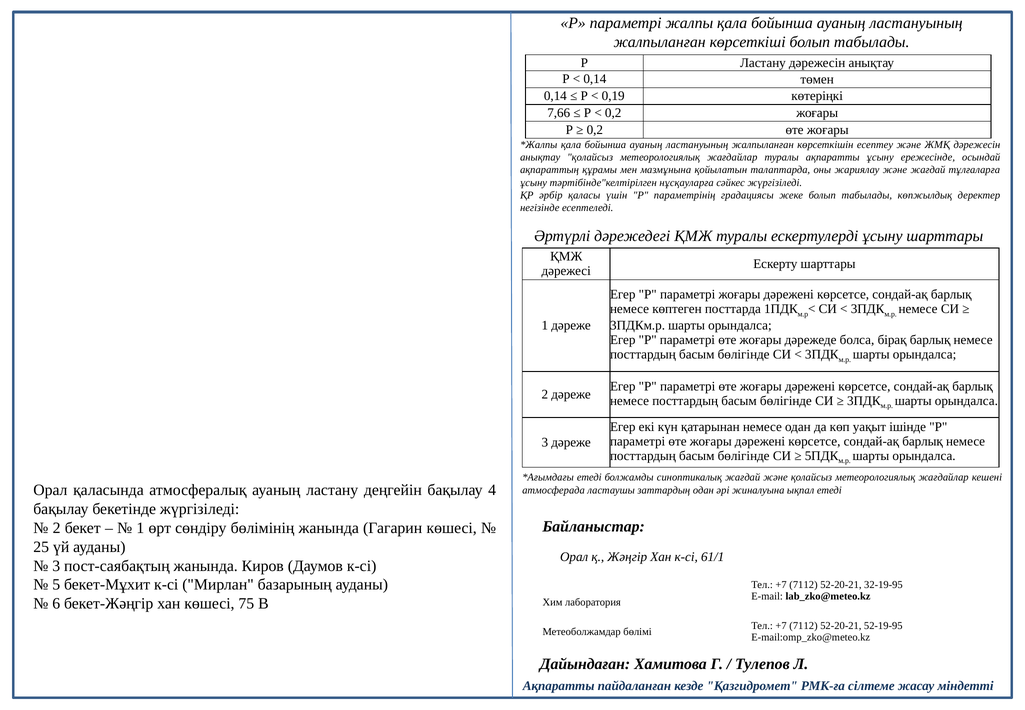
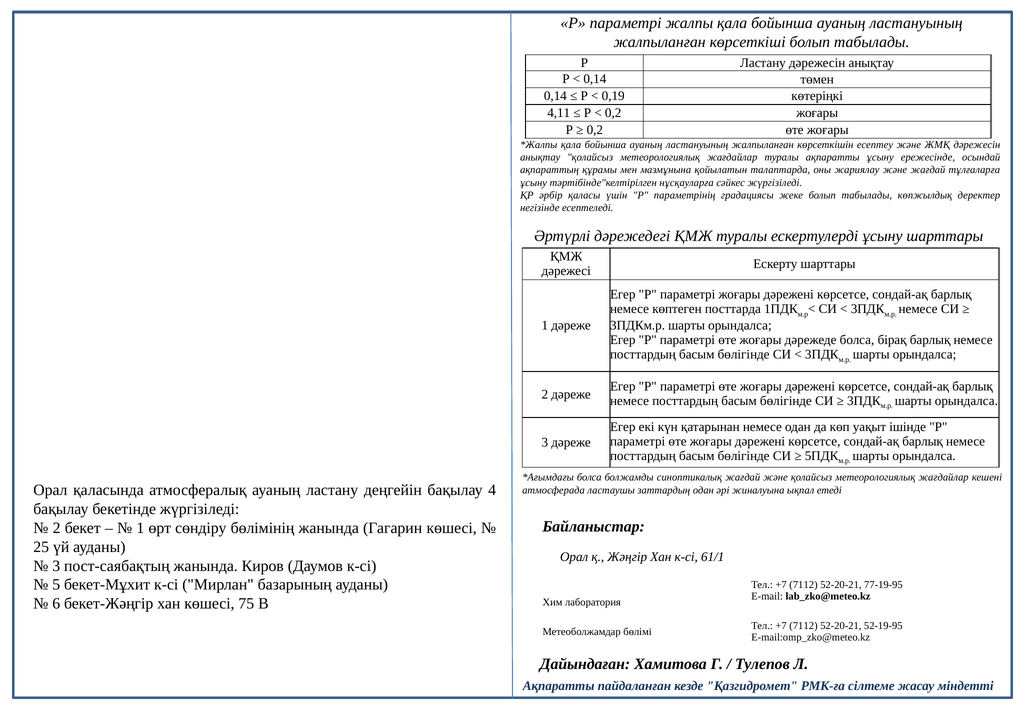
7,66: 7,66 -> 4,11
етеді at (589, 477): етеді -> болса
32-19-95: 32-19-95 -> 77-19-95
